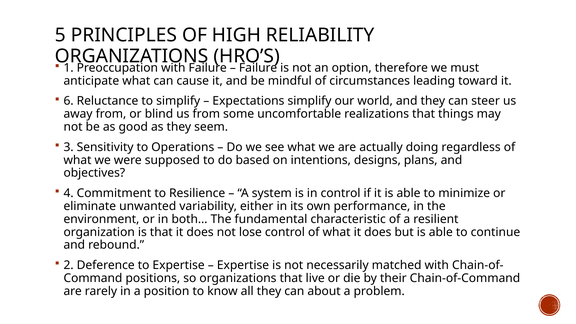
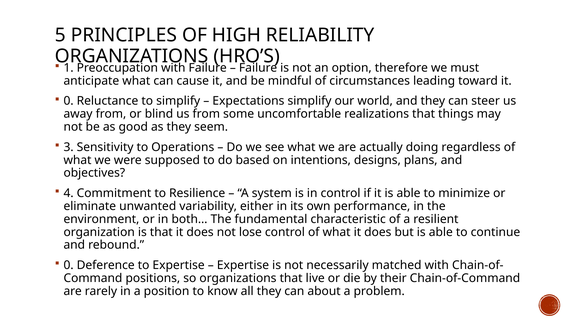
6 at (69, 101): 6 -> 0
2 at (69, 265): 2 -> 0
